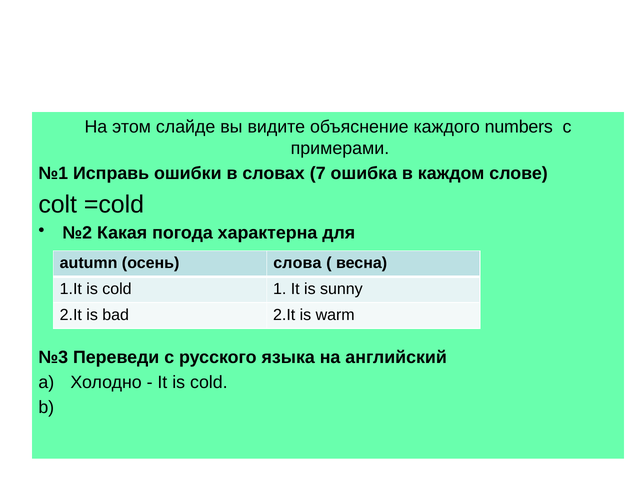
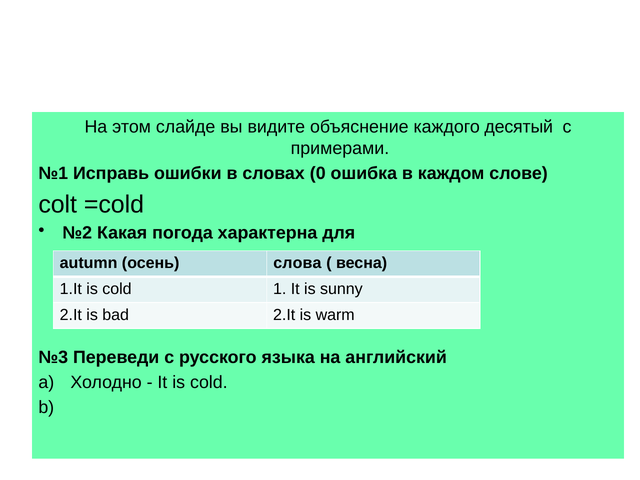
numbers: numbers -> десятый
7: 7 -> 0
